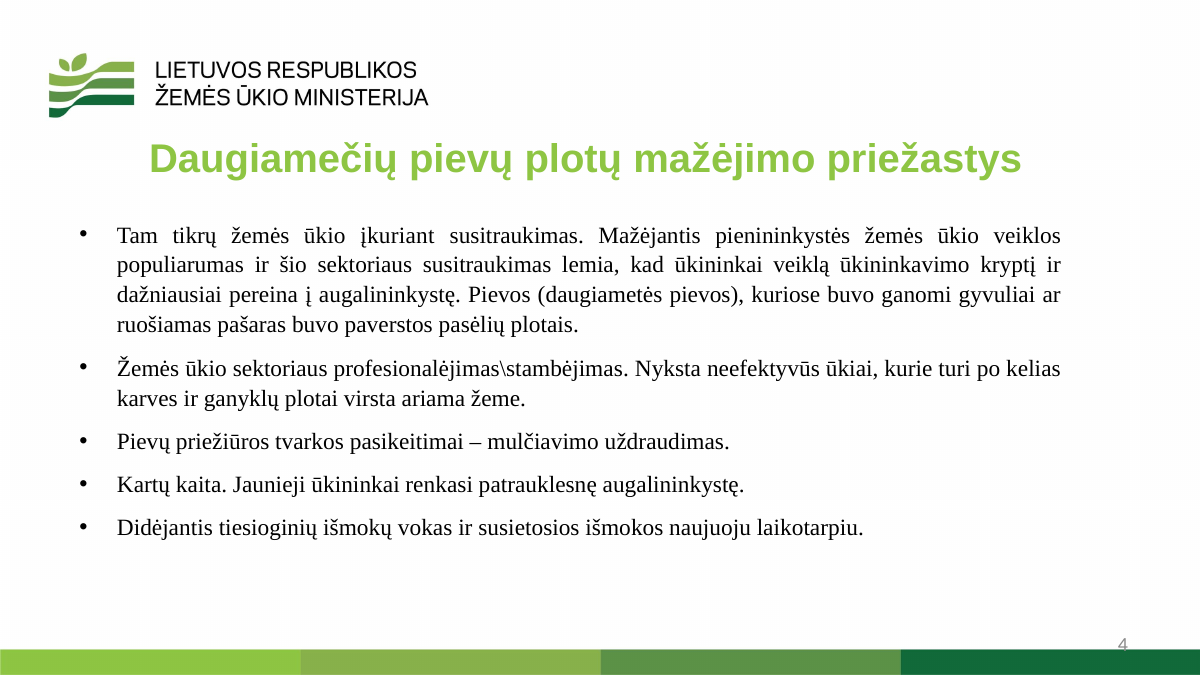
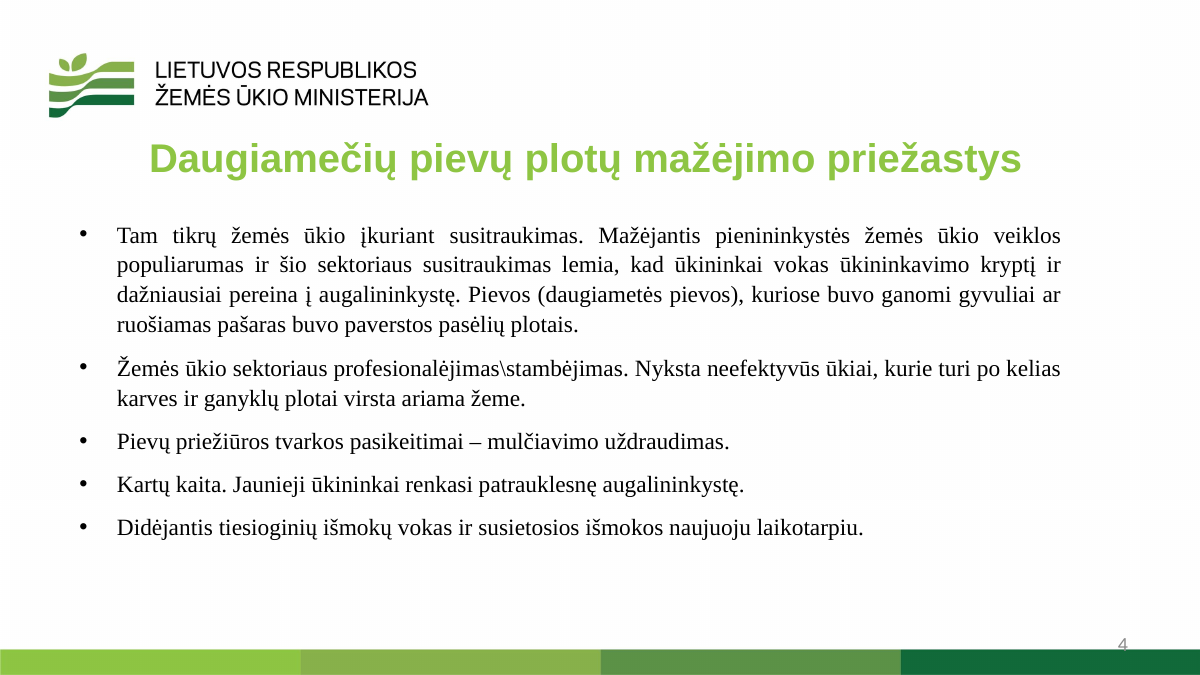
ūkininkai veiklą: veiklą -> vokas
